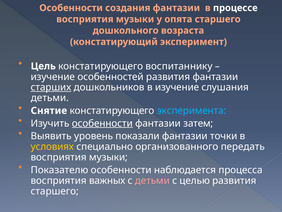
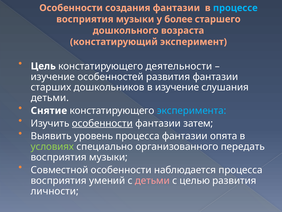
процессе colour: white -> light blue
опята: опята -> более
воспитаннику: воспитаннику -> деятельности
старших underline: present -> none
уровень показали: показали -> процесса
точки: точки -> опята
условиях colour: yellow -> light green
Показателю: Показателю -> Совместной
важных: важных -> умений
старшего at (55, 191): старшего -> личности
